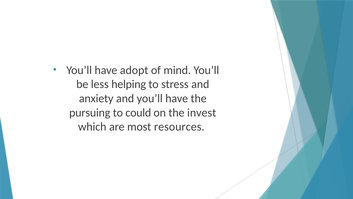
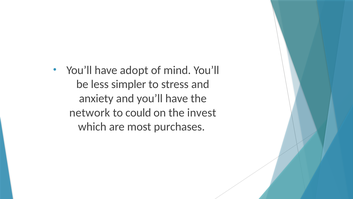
helping: helping -> simpler
pursuing: pursuing -> network
resources: resources -> purchases
